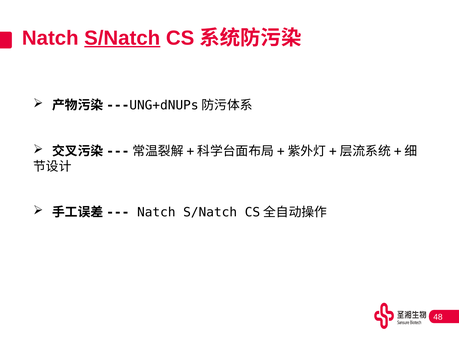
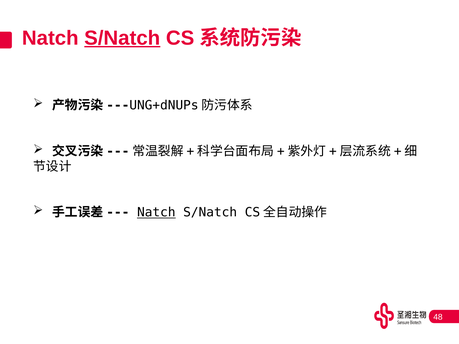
Natch at (156, 213) underline: none -> present
